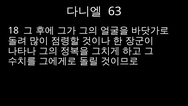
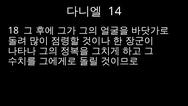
63: 63 -> 14
